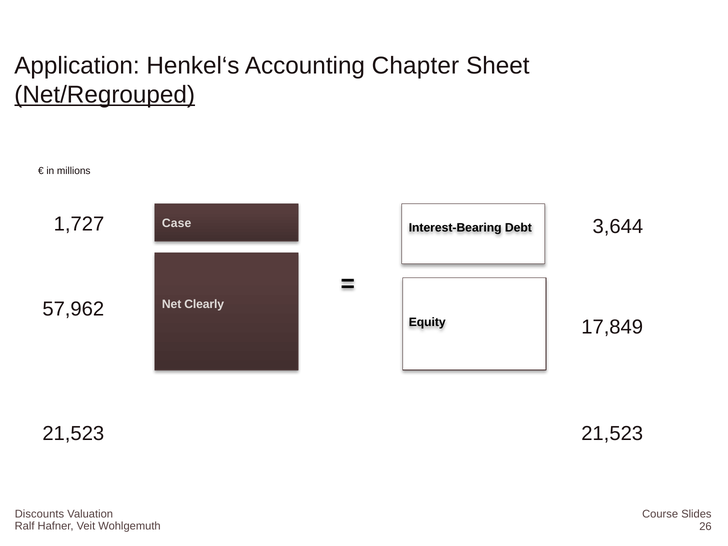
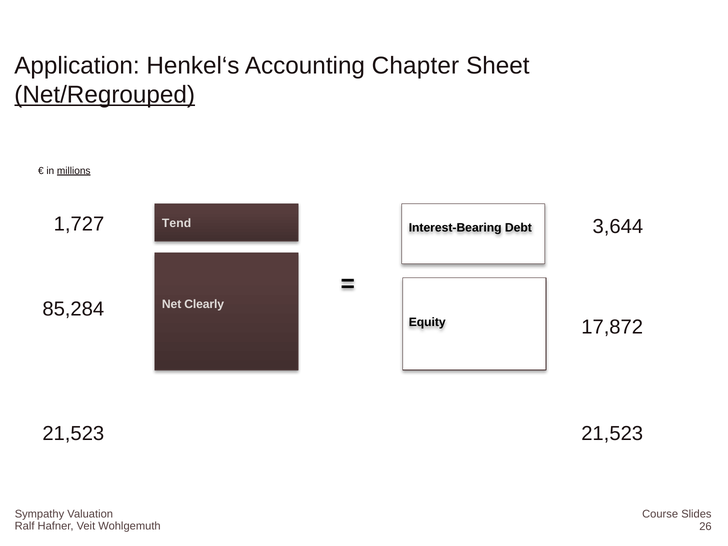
millions underline: none -> present
Case: Case -> Tend
57,962: 57,962 -> 85,284
17,849: 17,849 -> 17,872
Discounts: Discounts -> Sympathy
